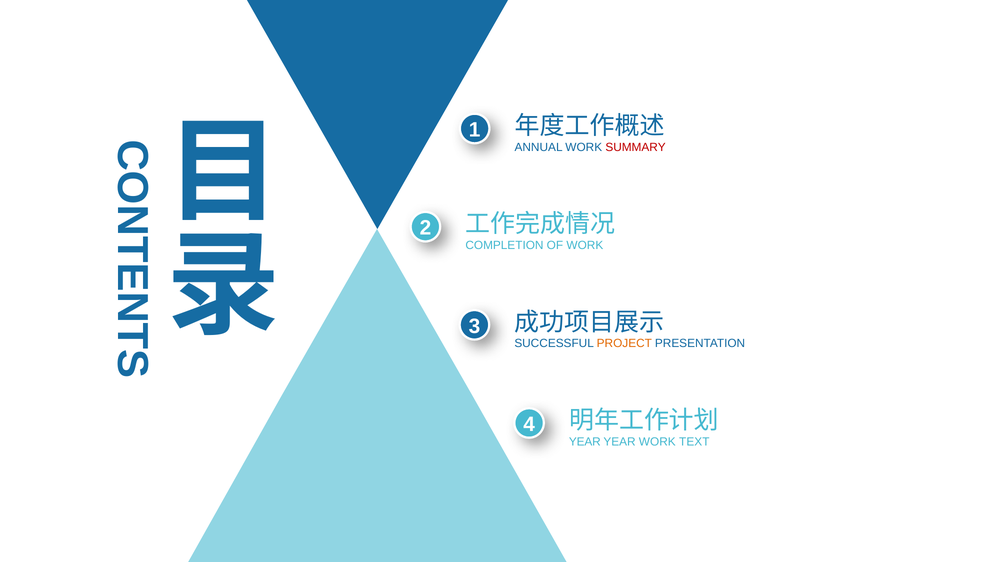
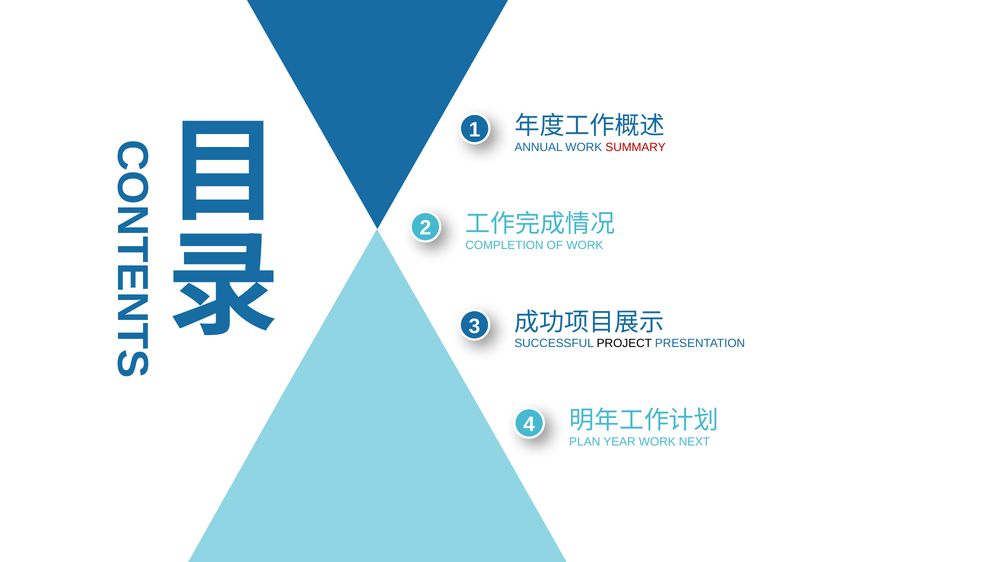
PROJECT colour: orange -> black
YEAR at (585, 442): YEAR -> PLAN
TEXT: TEXT -> NEXT
